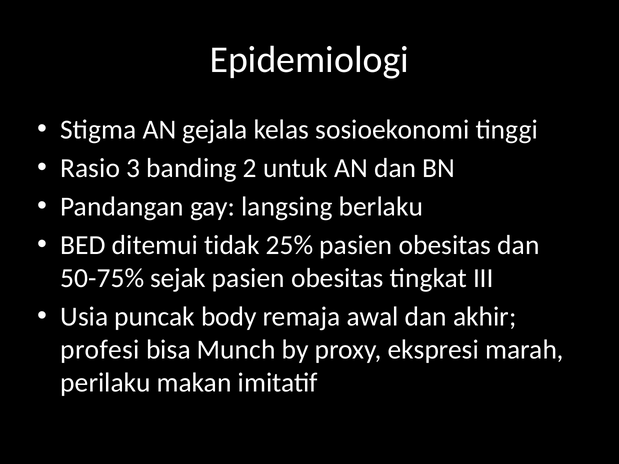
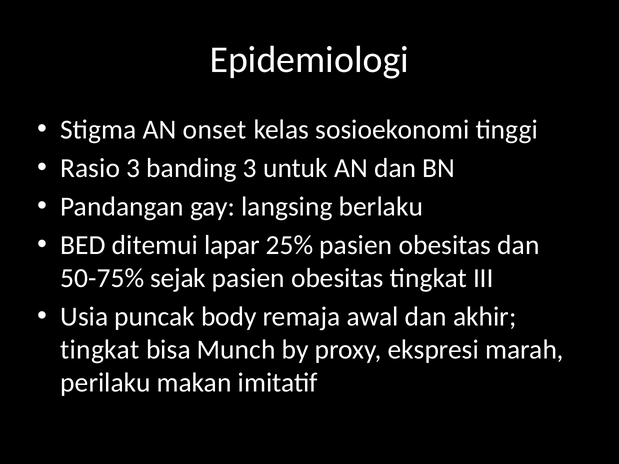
gejala: gejala -> onset
banding 2: 2 -> 3
tidak: tidak -> lapar
profesi at (100, 350): profesi -> tingkat
